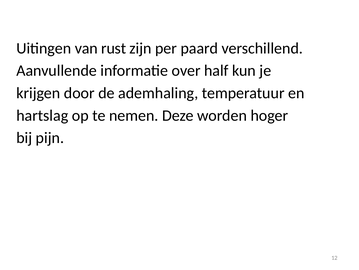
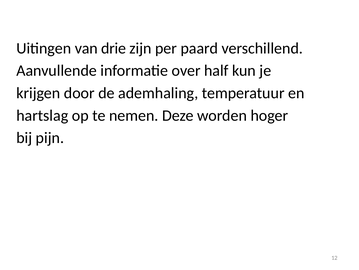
rust: rust -> drie
